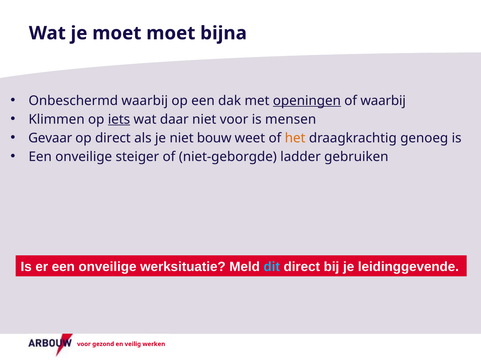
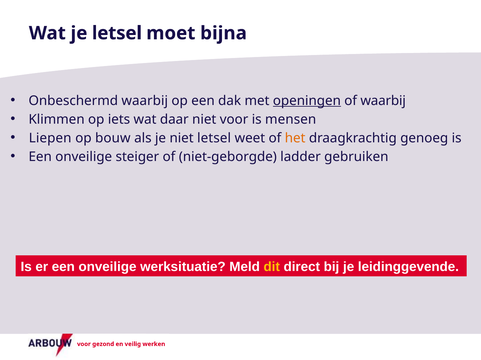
je moet: moet -> letsel
iets underline: present -> none
Gevaar: Gevaar -> Liepen
op direct: direct -> bouw
niet bouw: bouw -> letsel
dit colour: light blue -> yellow
